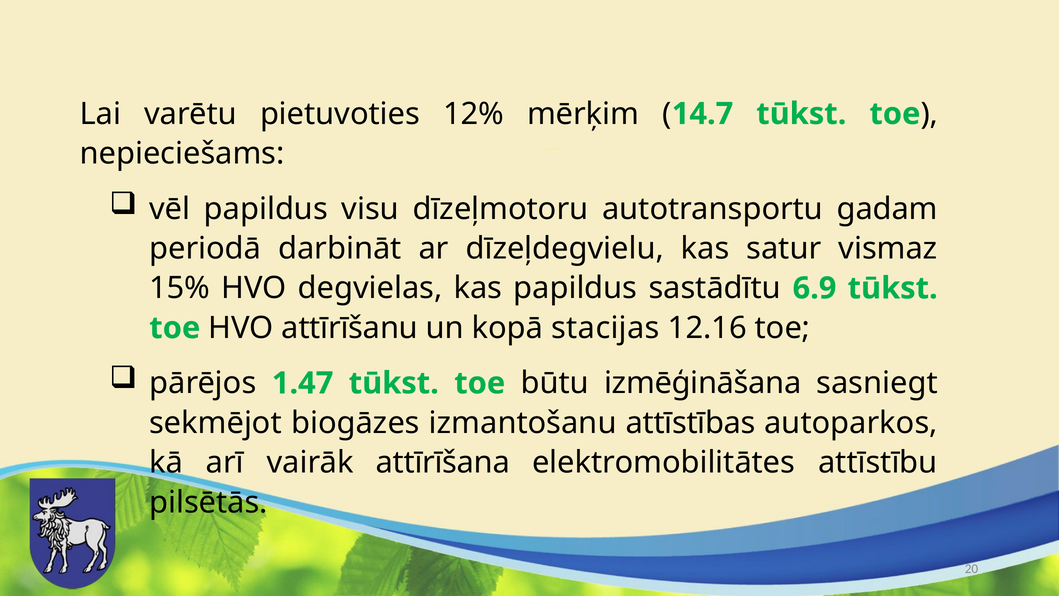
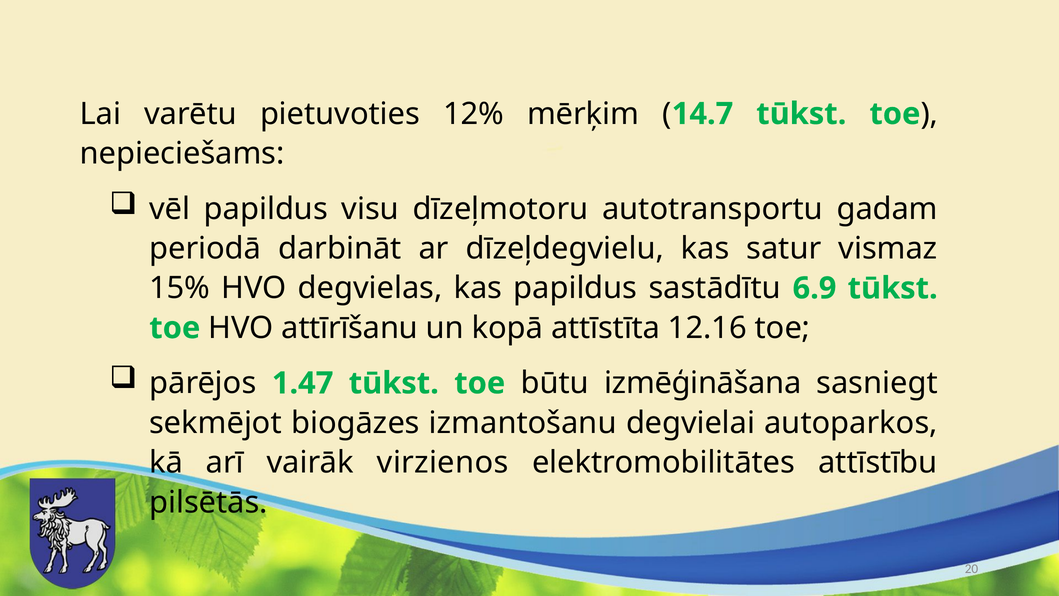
stacijas: stacijas -> attīstīta
attīstības: attīstības -> degvielai
attīrīšana: attīrīšana -> virzienos
